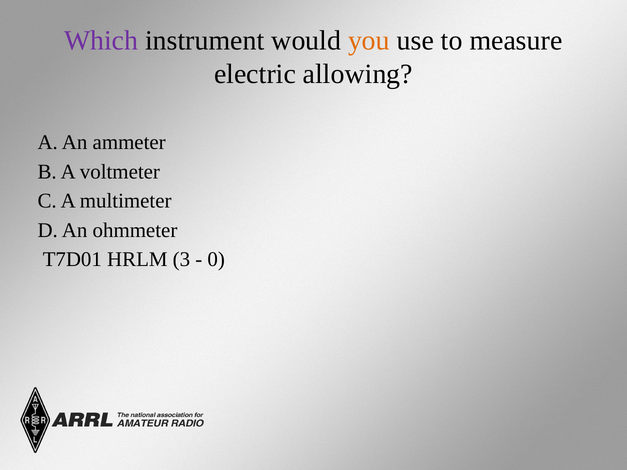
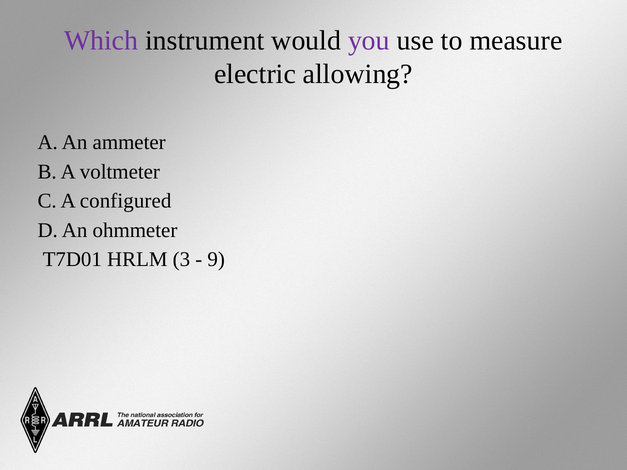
you colour: orange -> purple
multimeter: multimeter -> configured
0: 0 -> 9
